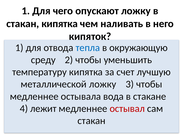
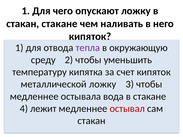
стакан кипятка: кипятка -> стакане
тепла colour: blue -> purple
счет лучшую: лучшую -> кипяток
